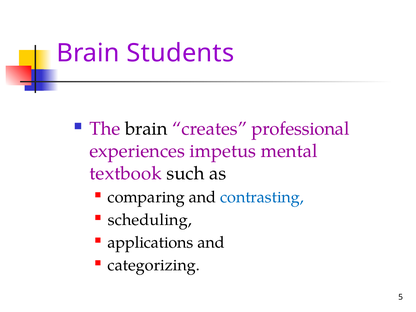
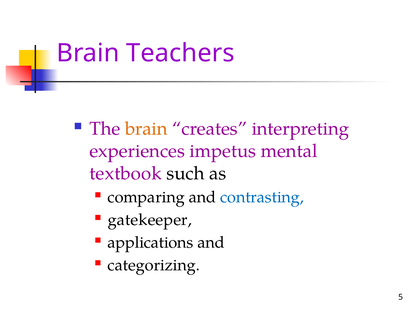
Students: Students -> Teachers
brain at (146, 129) colour: black -> orange
professional: professional -> interpreting
scheduling: scheduling -> gatekeeper
